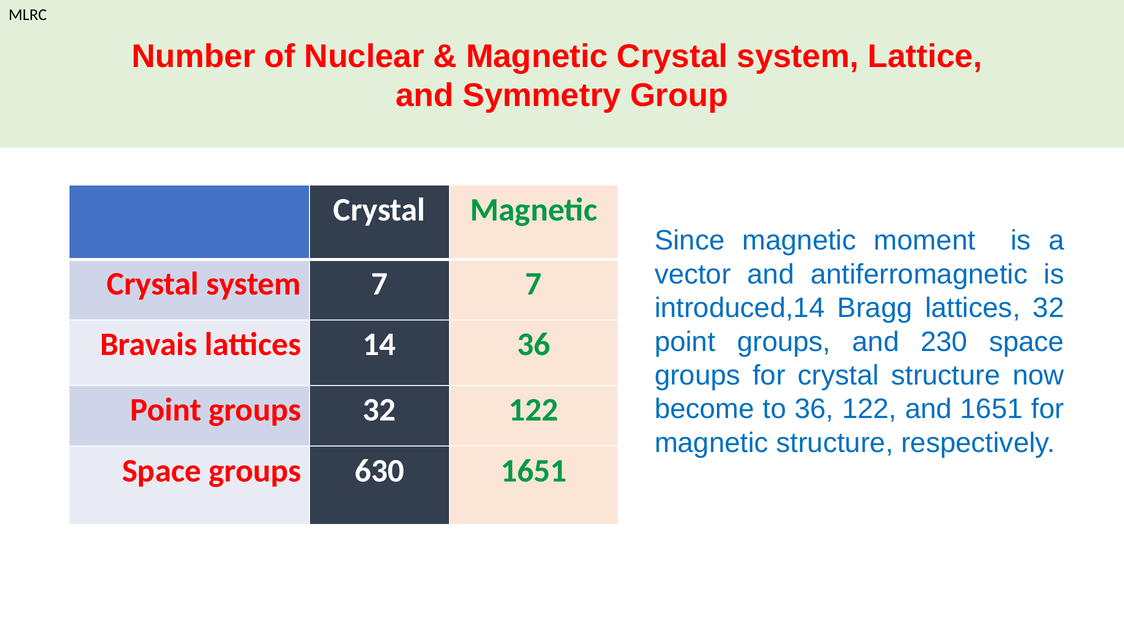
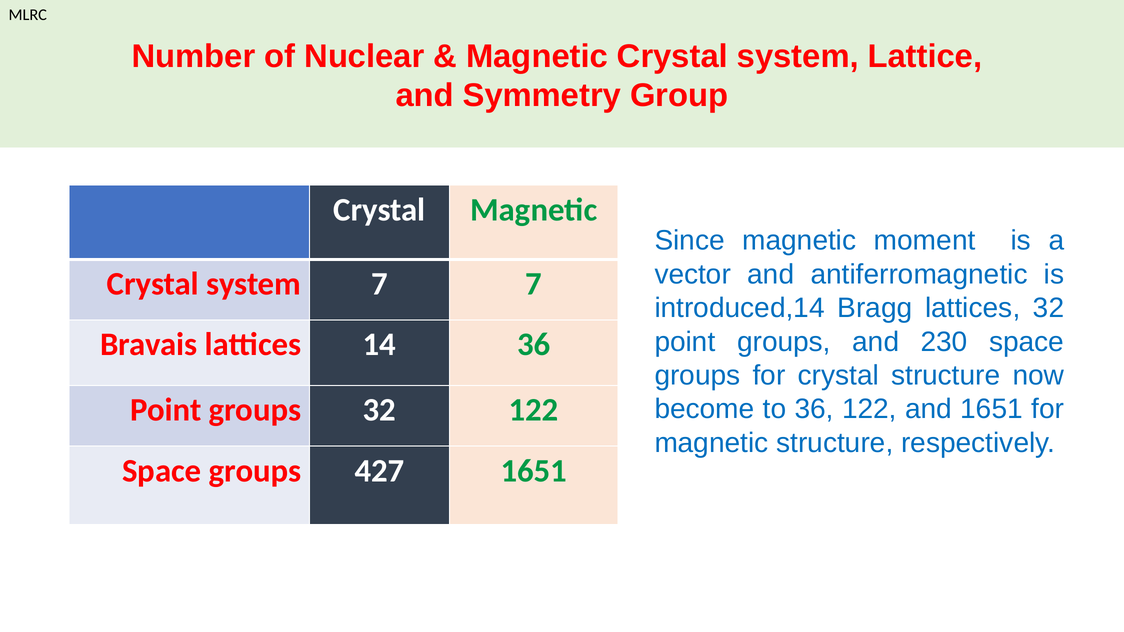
630: 630 -> 427
